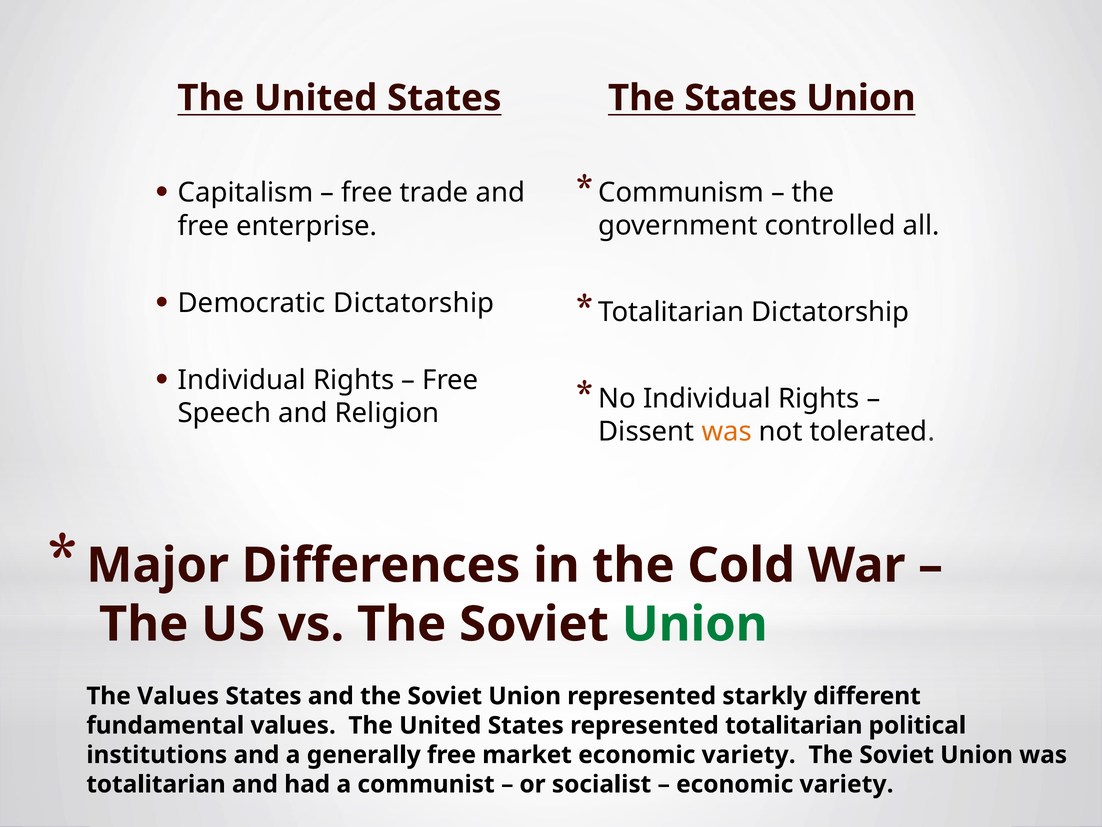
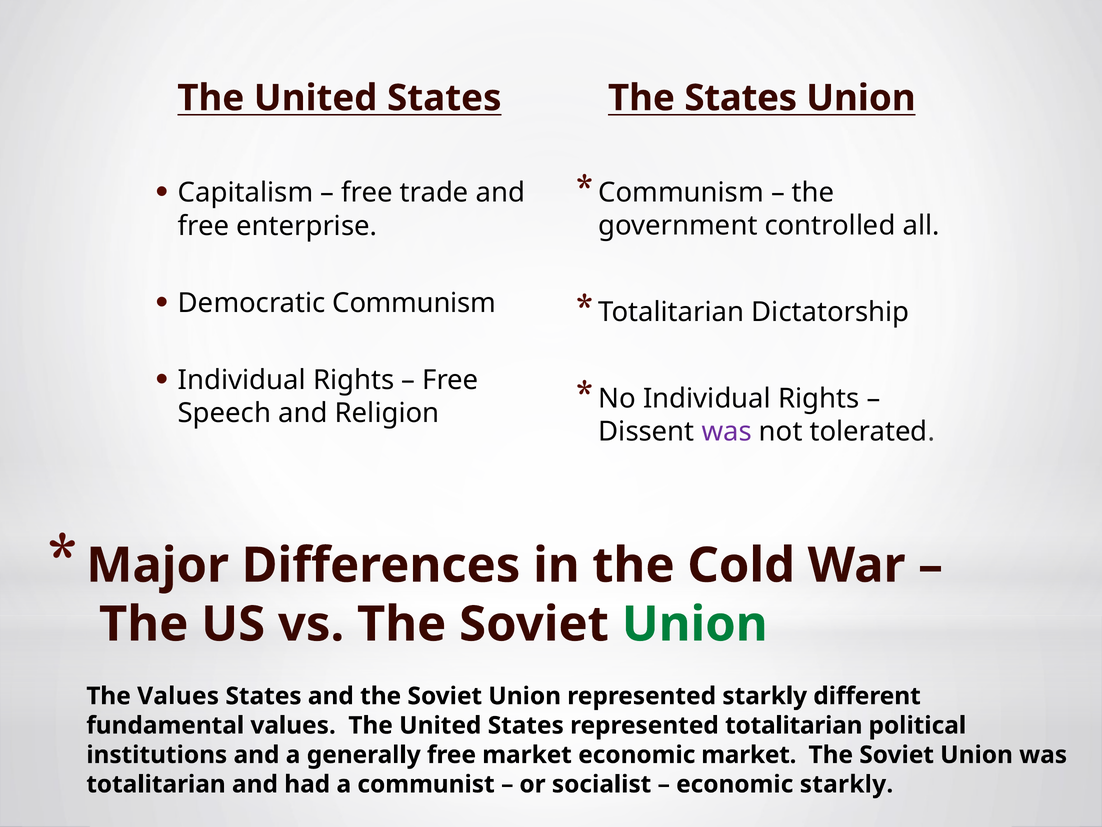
Democratic Dictatorship: Dictatorship -> Communism
was at (727, 431) colour: orange -> purple
market economic variety: variety -> market
variety at (847, 784): variety -> starkly
